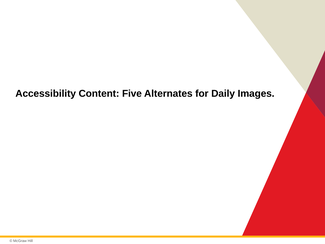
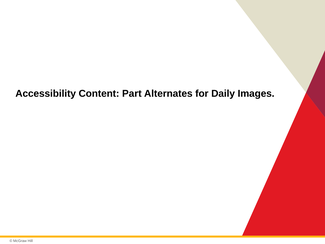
Five: Five -> Part
